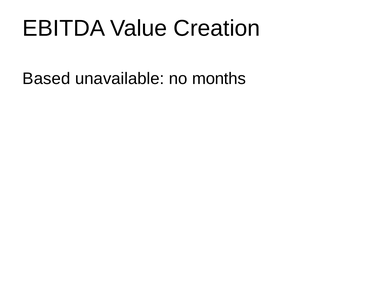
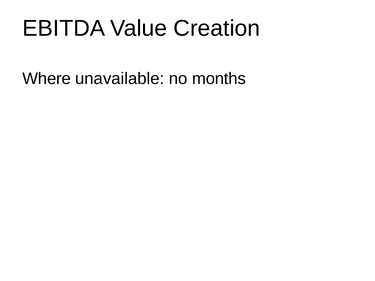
Based: Based -> Where
